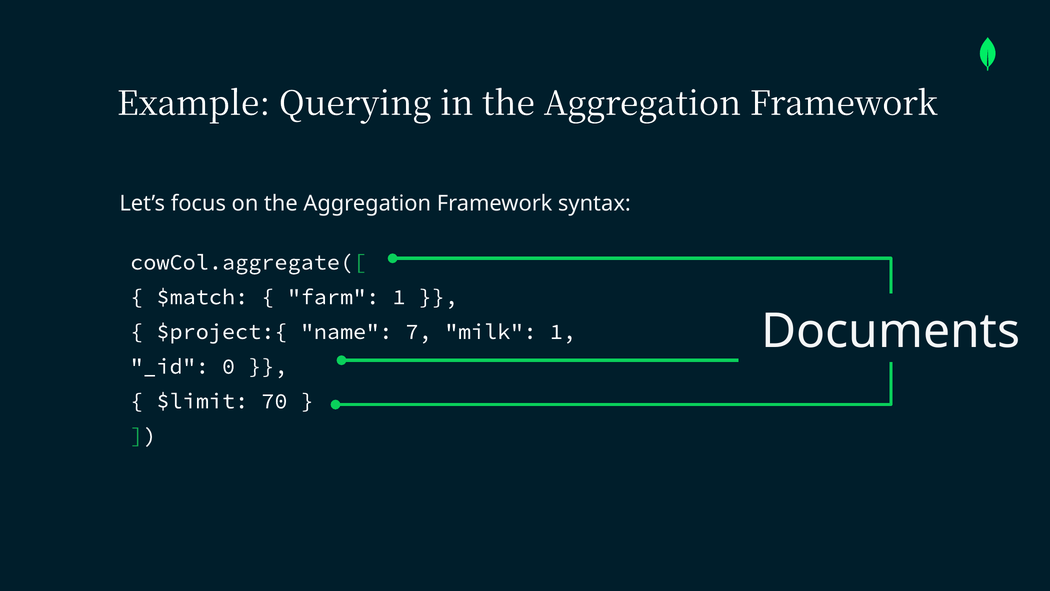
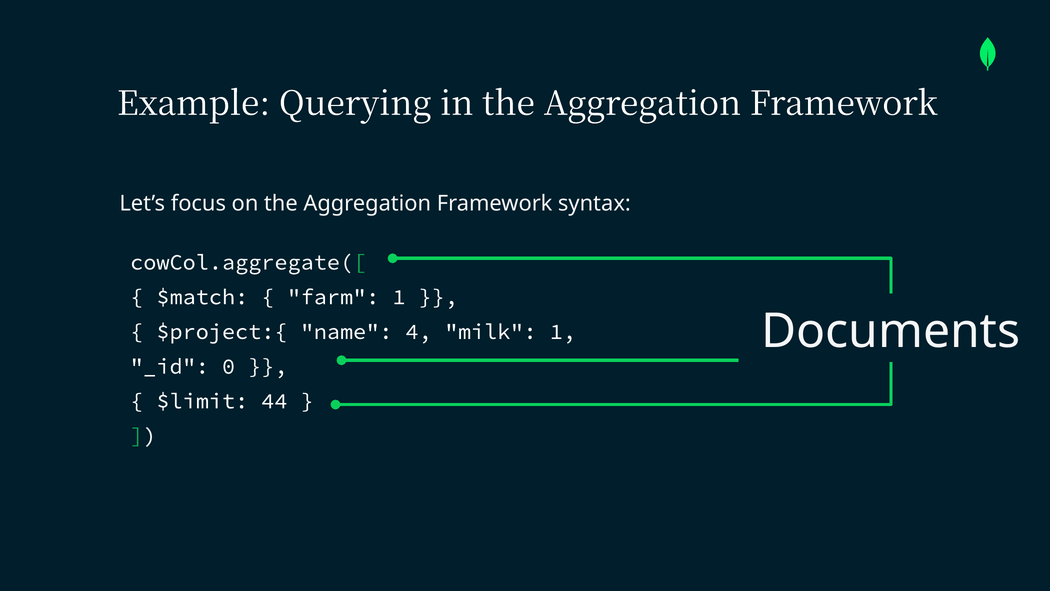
7: 7 -> 4
70: 70 -> 44
